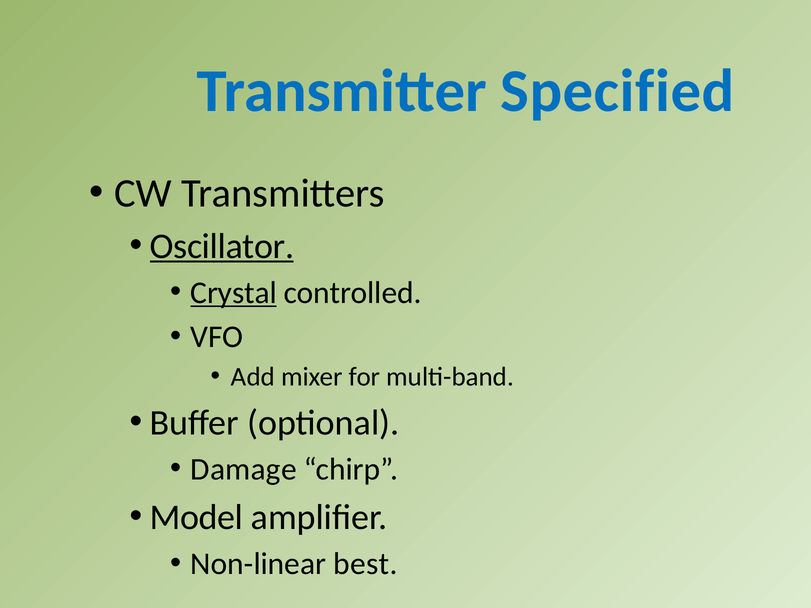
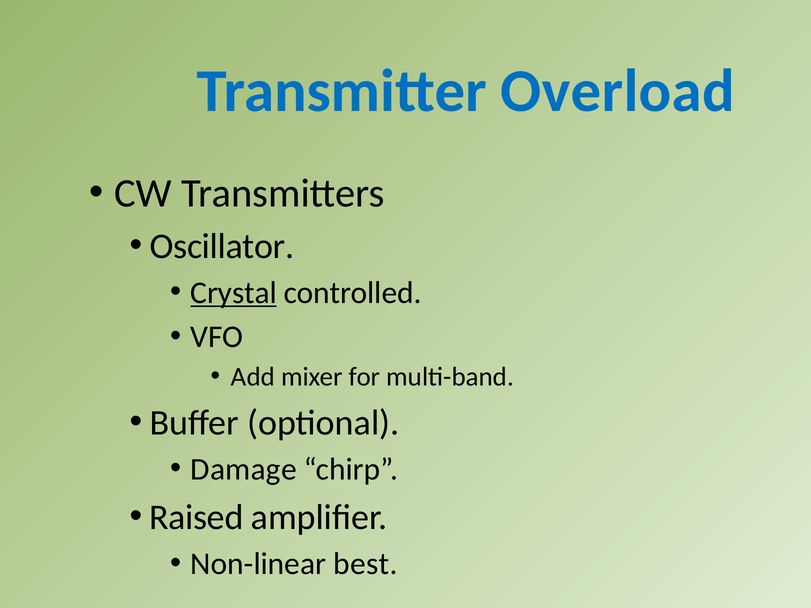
Specified: Specified -> Overload
Oscillator underline: present -> none
Model: Model -> Raised
